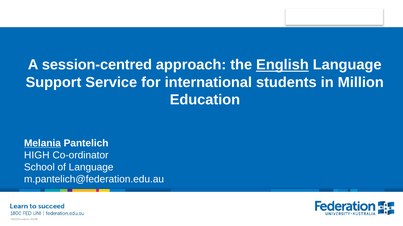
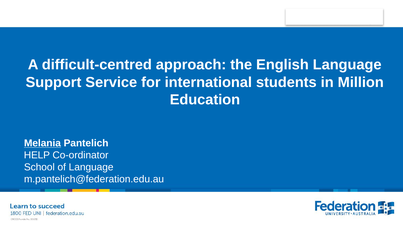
session-centred: session-centred -> difficult-centred
English underline: present -> none
HIGH: HIGH -> HELP
